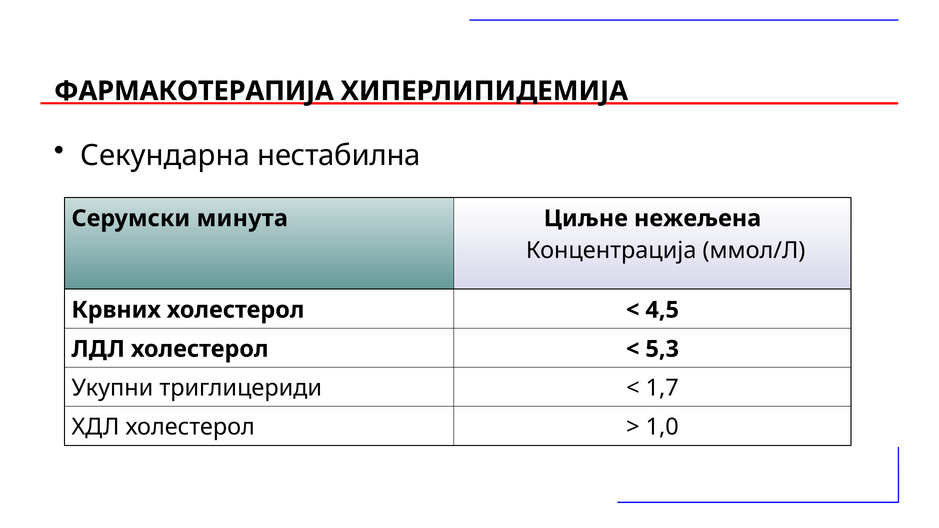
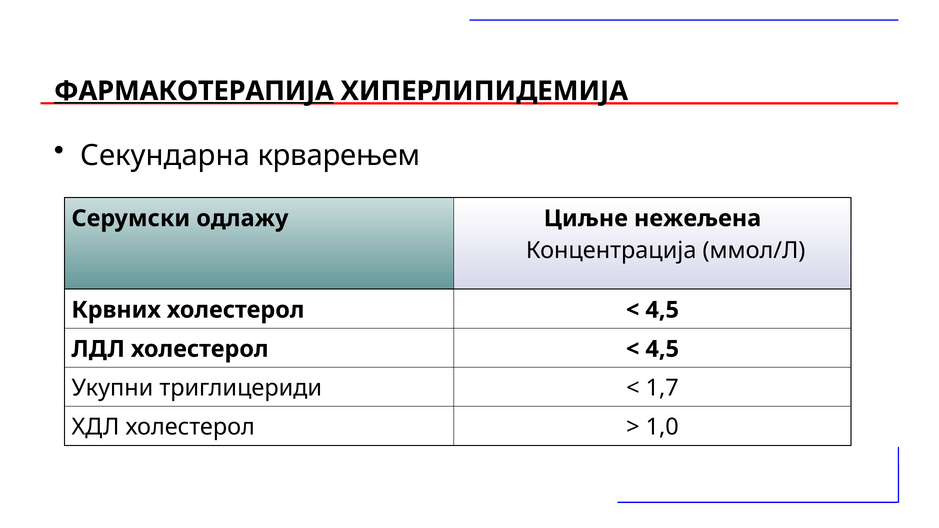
ФАРМАКОТЕРАПИЈА underline: none -> present
нестабилна: нестабилна -> крварењем
минута: минута -> одлажу
5,3 at (662, 349): 5,3 -> 4,5
